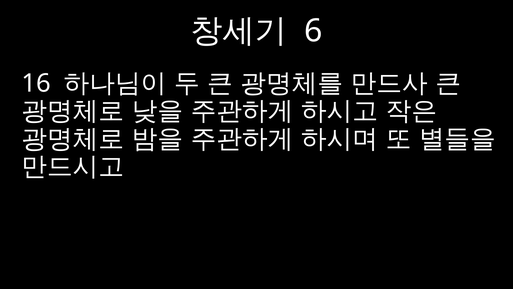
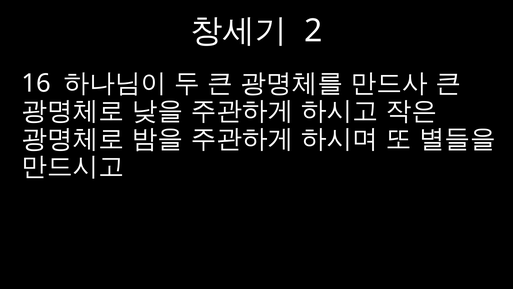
6: 6 -> 2
